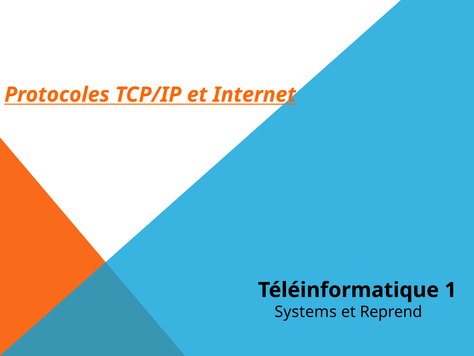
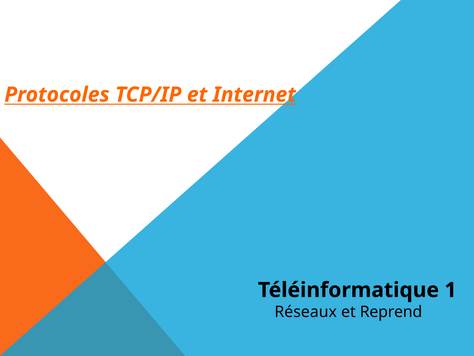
Systems: Systems -> Réseaux
